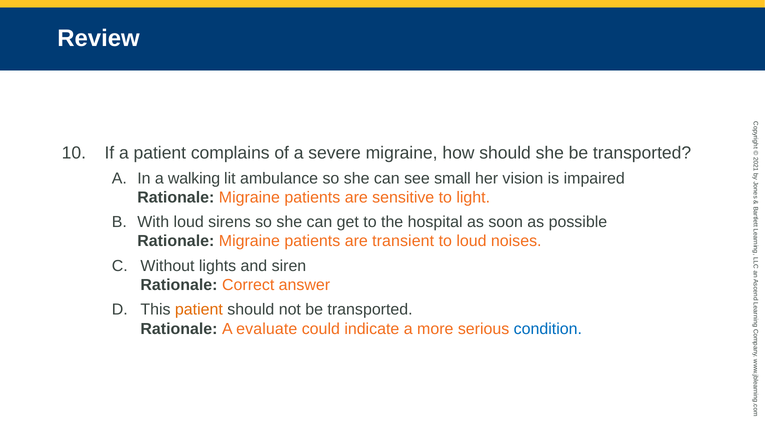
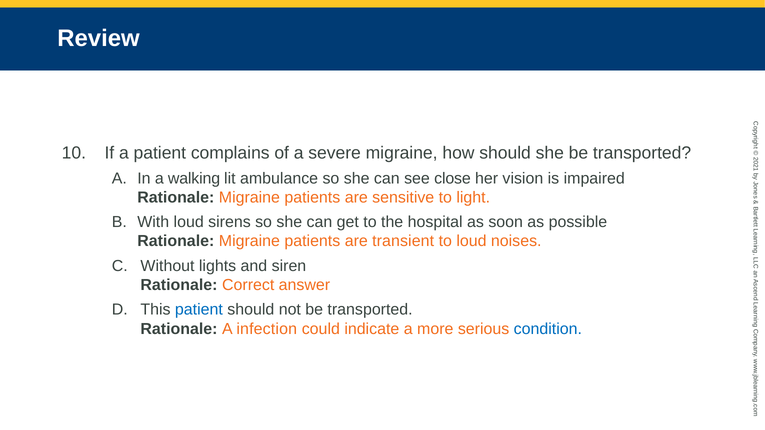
small: small -> close
patient at (199, 310) colour: orange -> blue
evaluate: evaluate -> infection
